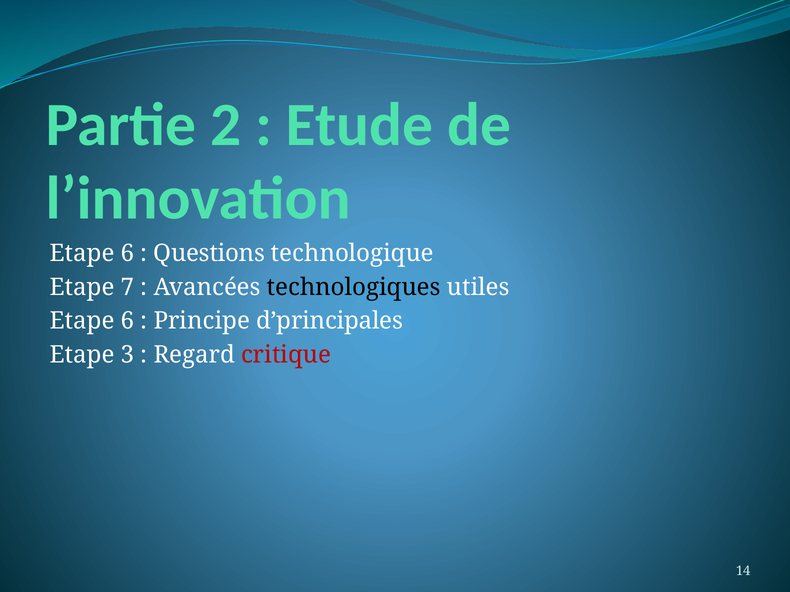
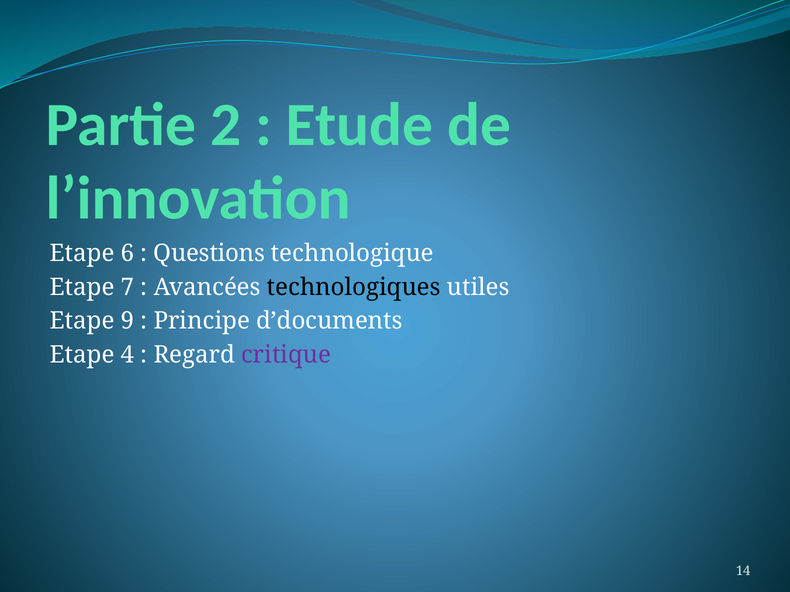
6 at (127, 321): 6 -> 9
d’principales: d’principales -> d’documents
3: 3 -> 4
critique colour: red -> purple
